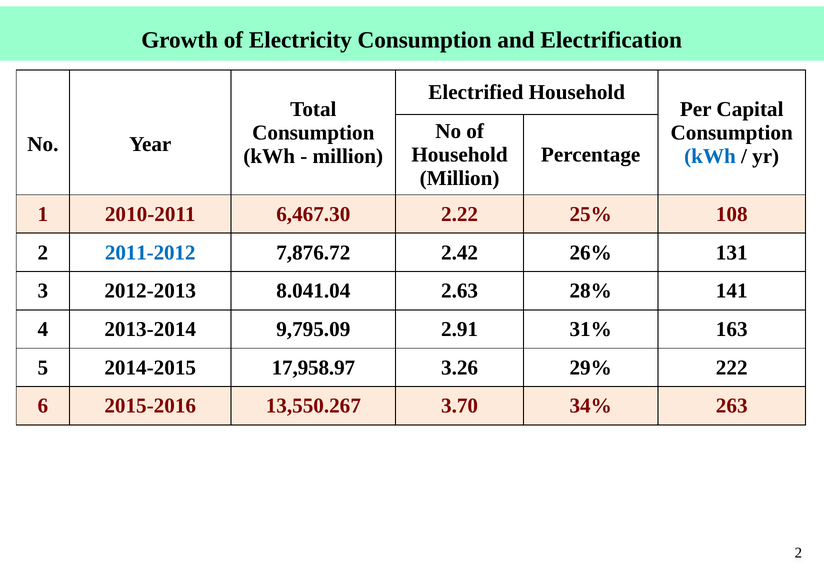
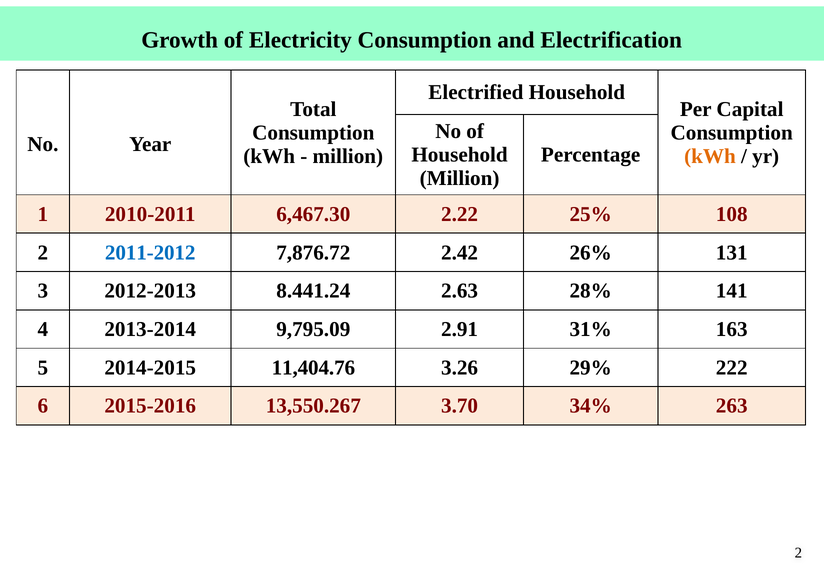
kWh at (710, 156) colour: blue -> orange
8.041.04: 8.041.04 -> 8.441.24
17,958.97: 17,958.97 -> 11,404.76
